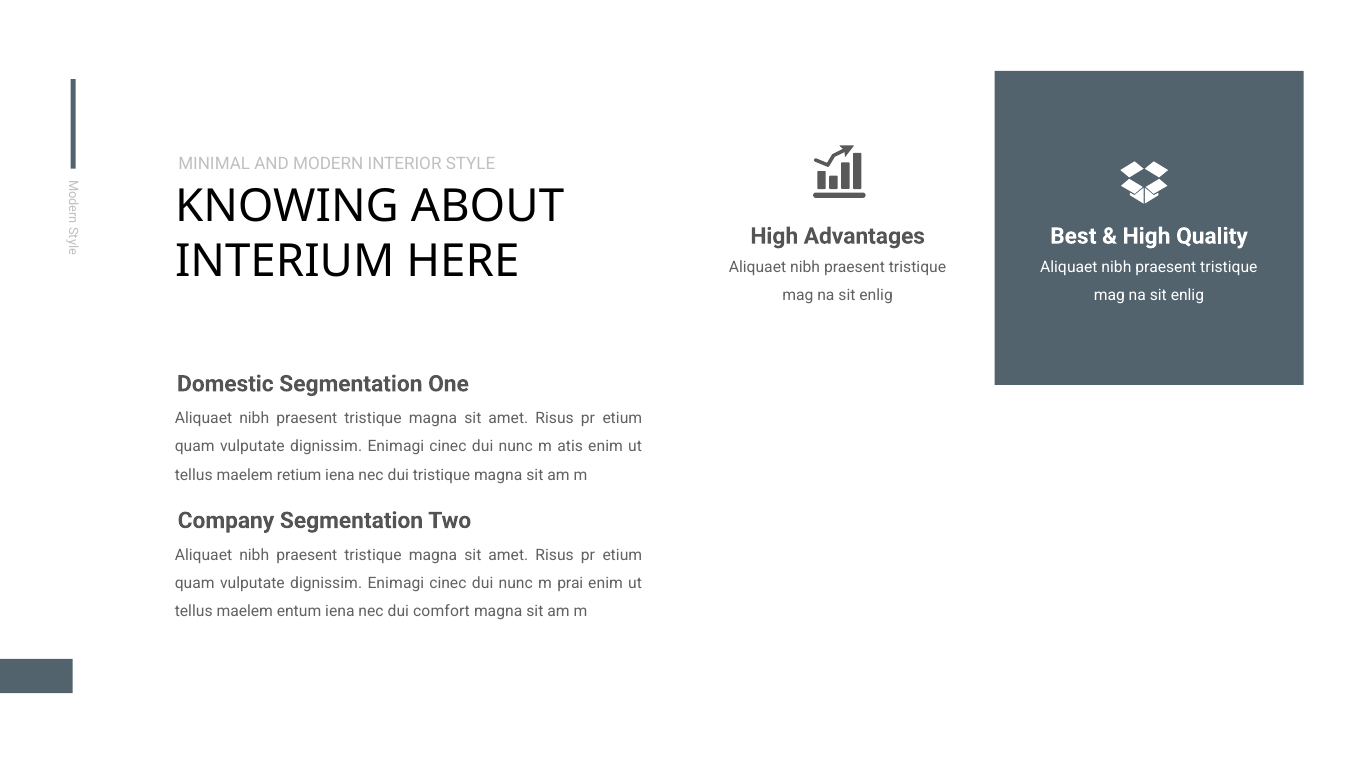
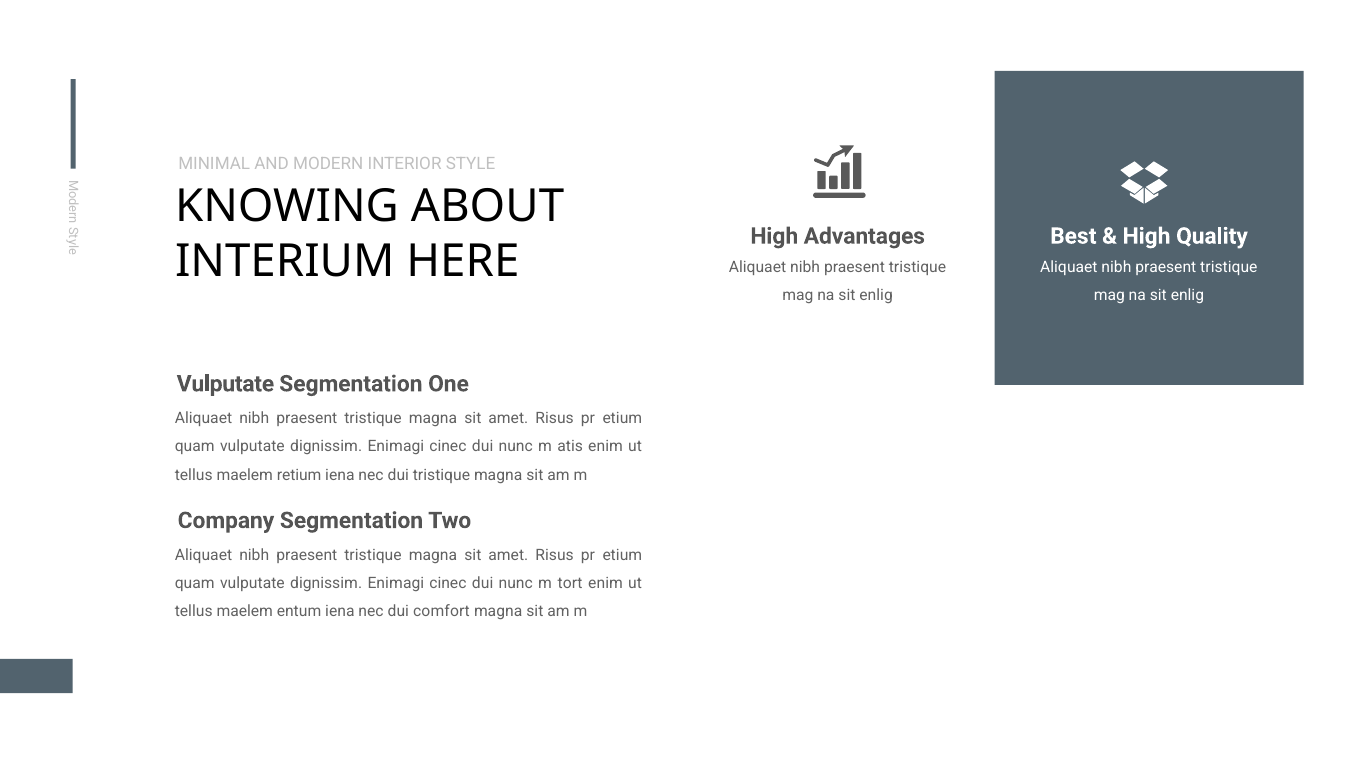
Domestic at (225, 384): Domestic -> Vulputate
prai: prai -> tort
